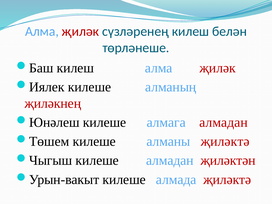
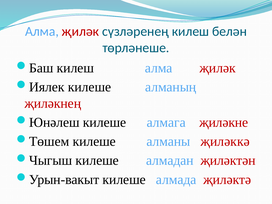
алмага алмадан: алмадан -> җиләкне
алманы җиләктә: җиләктә -> җиләккә
